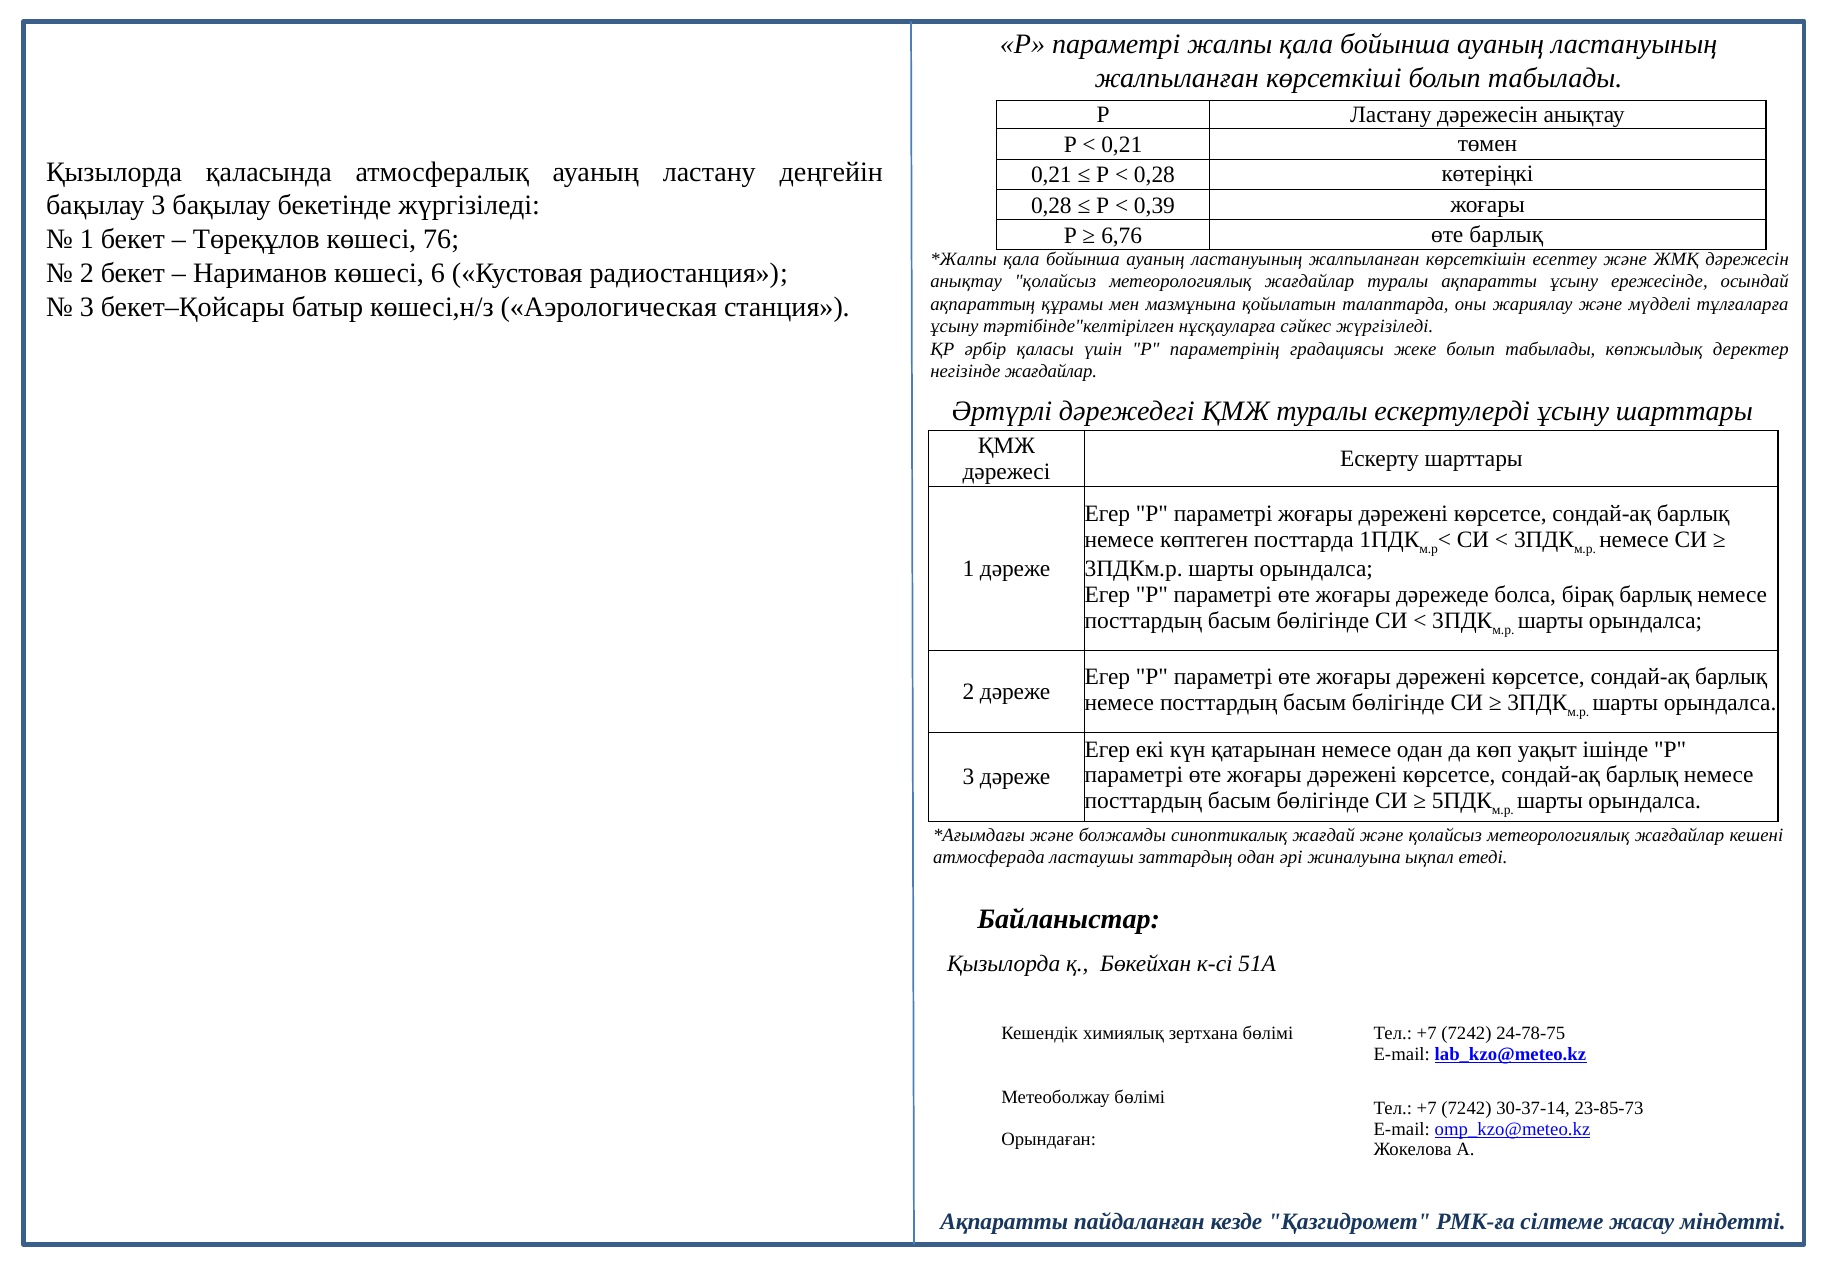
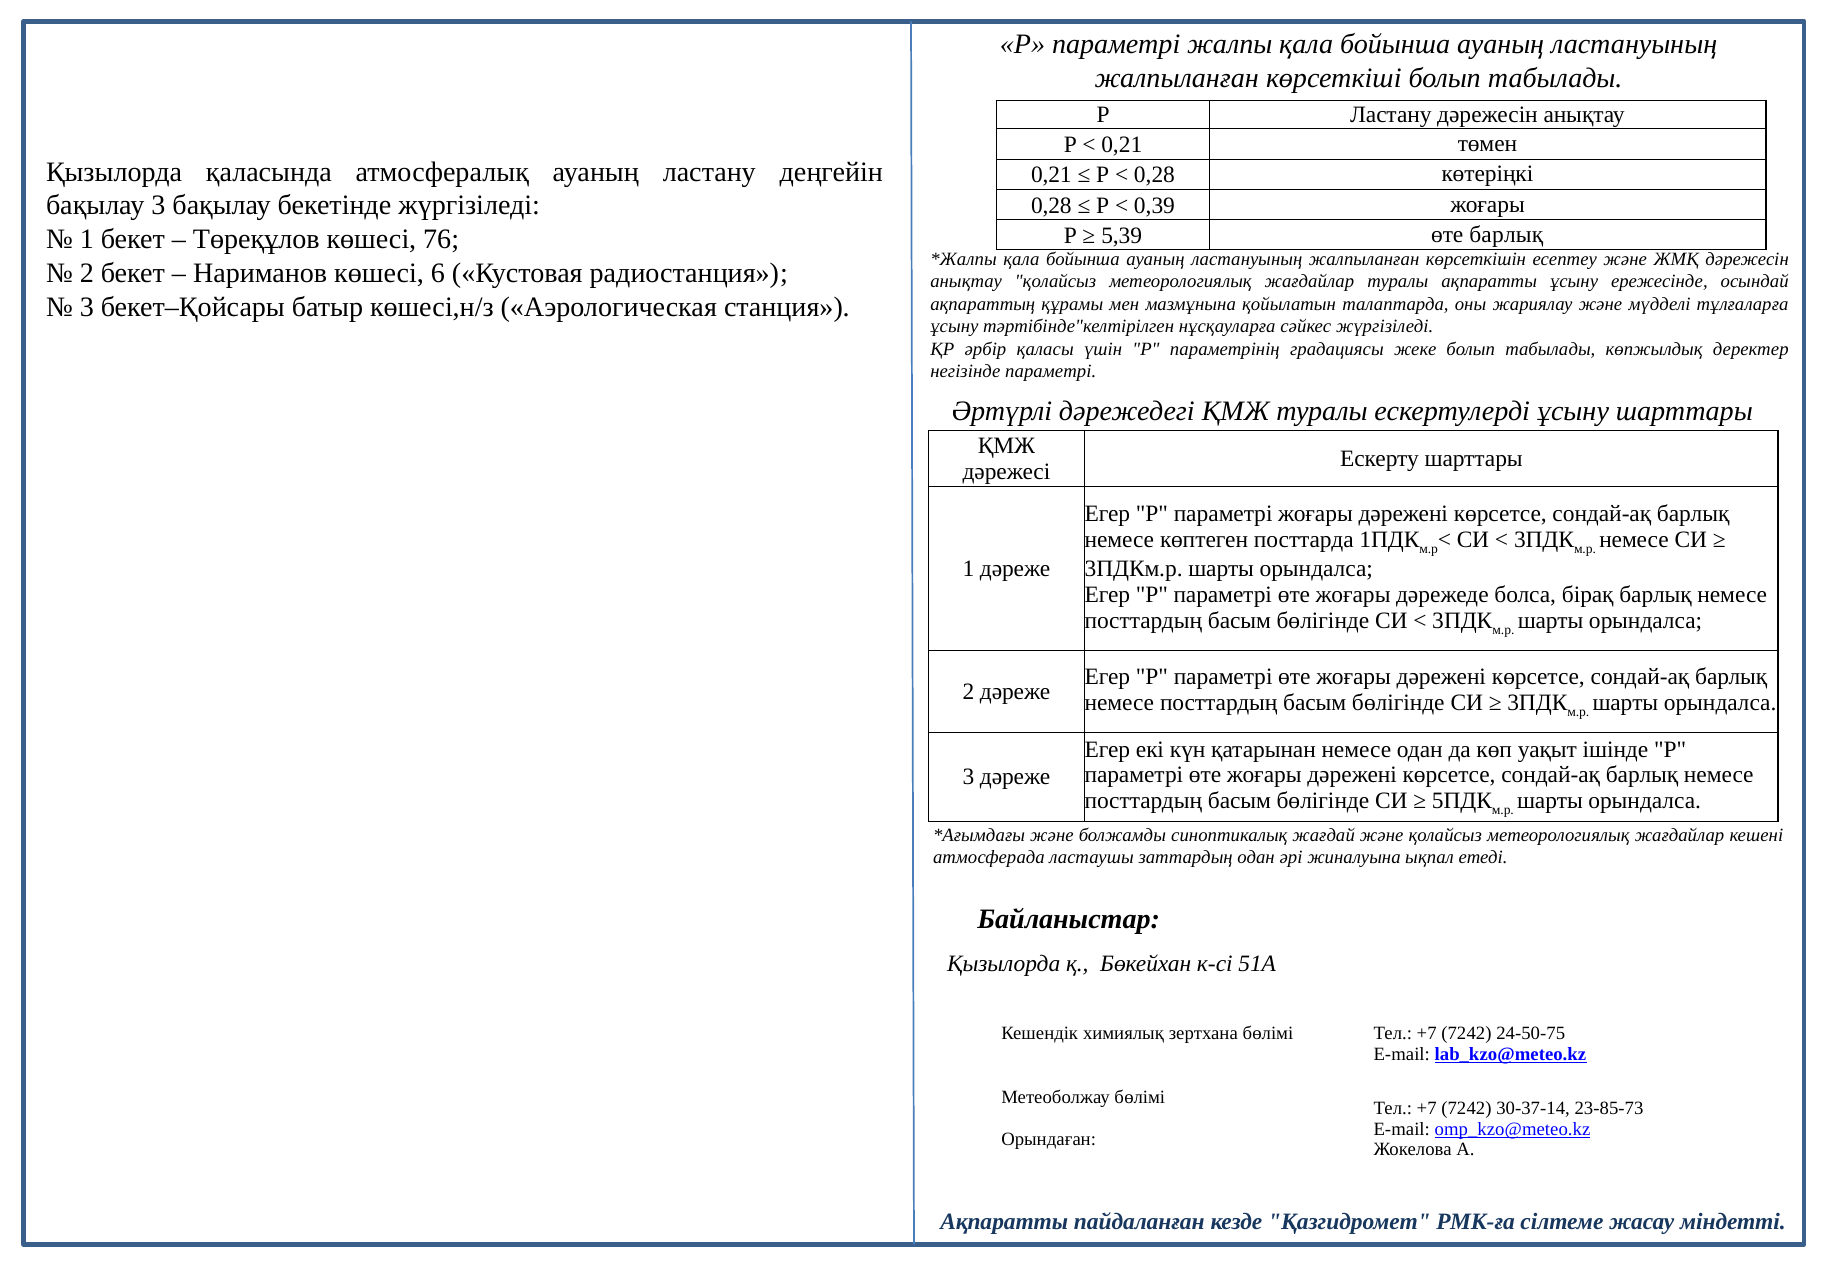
6,76: 6,76 -> 5,39
негізінде жағдайлар: жағдайлар -> параметрі
24-78-75: 24-78-75 -> 24-50-75
